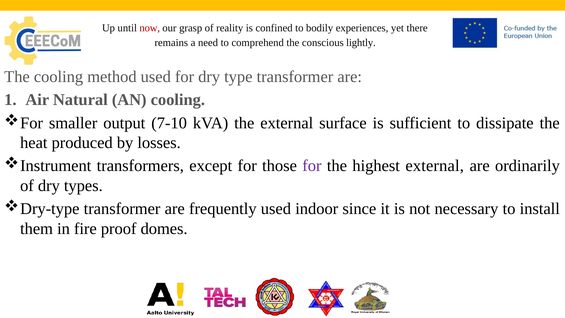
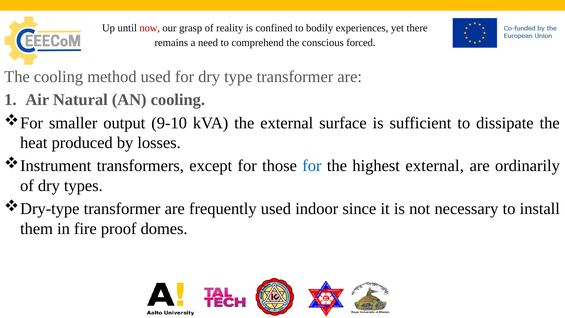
lightly: lightly -> forced
7-10: 7-10 -> 9-10
for at (312, 166) colour: purple -> blue
